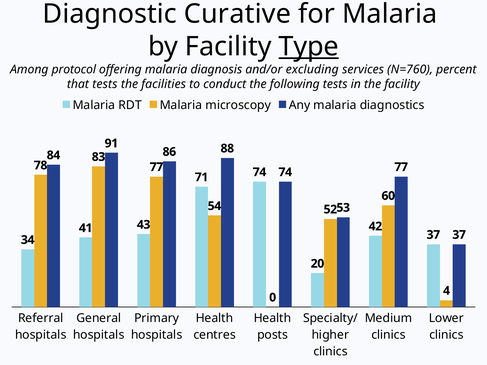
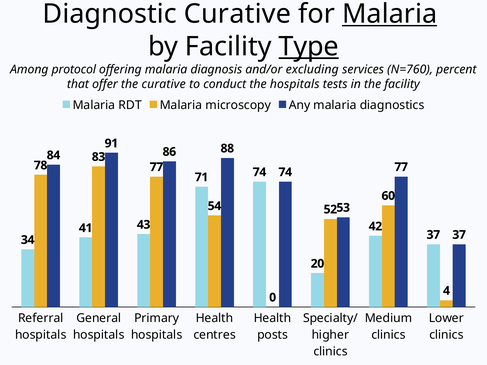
Malaria at (390, 14) underline: none -> present
that tests: tests -> offer
the facilities: facilities -> curative
the following: following -> hospitals
